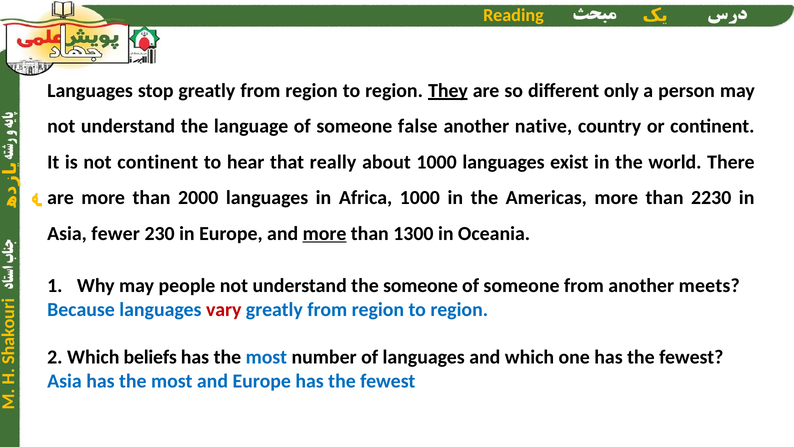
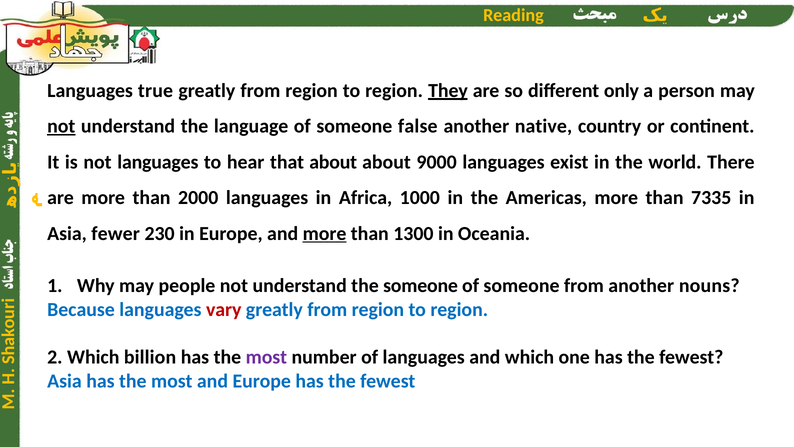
stop: stop -> true
not at (61, 126) underline: none -> present
not continent: continent -> languages
that really: really -> about
about 1000: 1000 -> 9000
2230: 2230 -> 7335
meets: meets -> nouns
beliefs: beliefs -> billion
most at (266, 357) colour: blue -> purple
